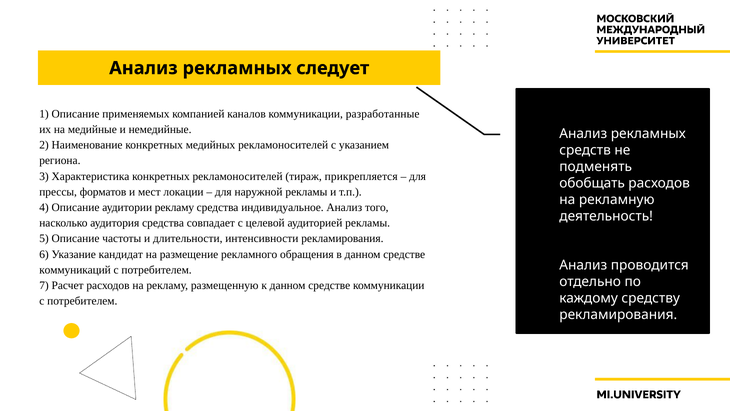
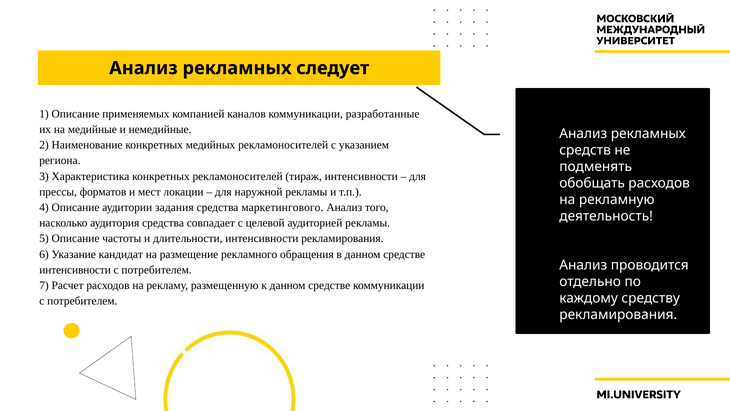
тираж прикрепляется: прикрепляется -> интенсивности
аудитории рекламу: рекламу -> задания
индивидуальное: индивидуальное -> маркетингового
коммуникаций at (75, 270): коммуникаций -> интенсивности
